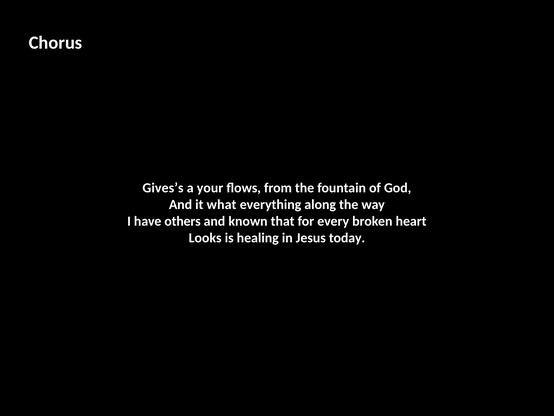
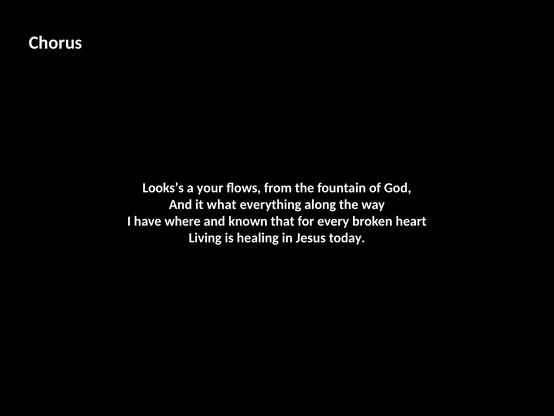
Gives’s: Gives’s -> Looks’s
others: others -> where
Looks: Looks -> Living
